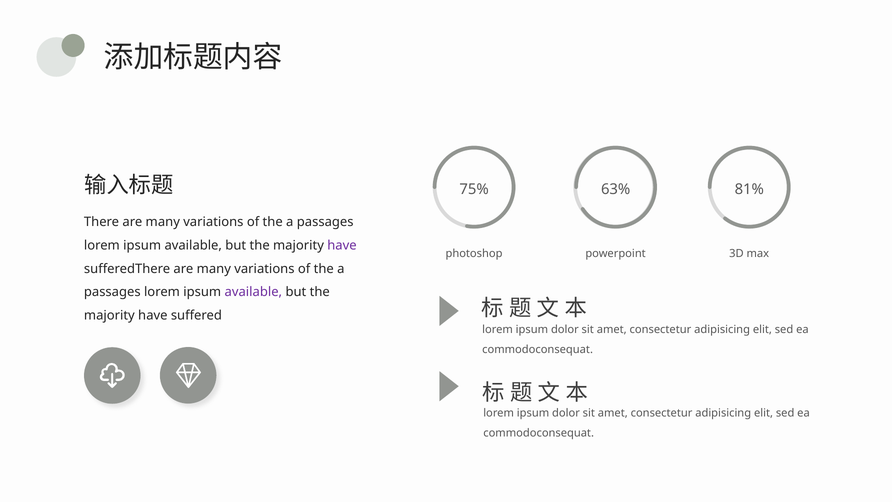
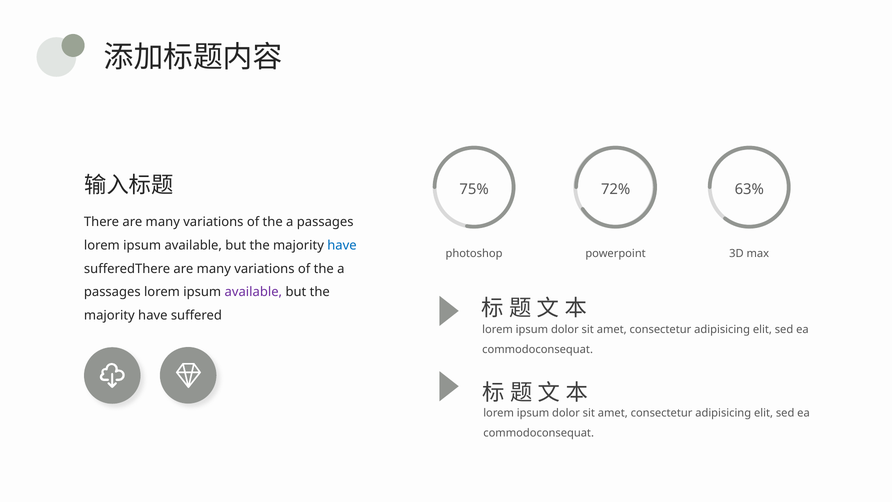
63%: 63% -> 72%
81%: 81% -> 63%
have at (342, 245) colour: purple -> blue
